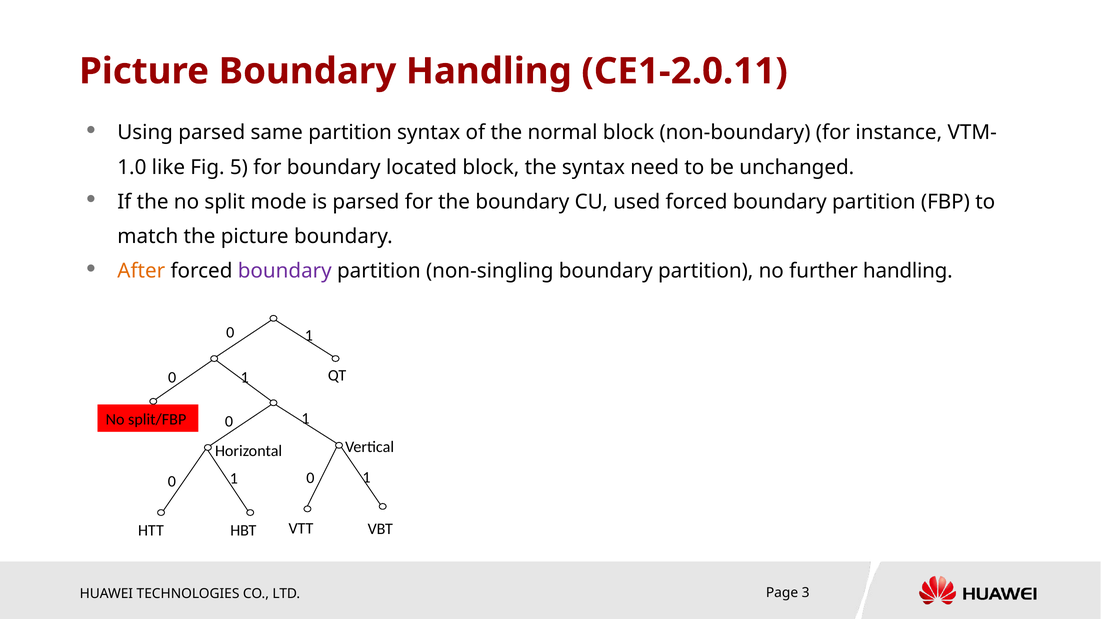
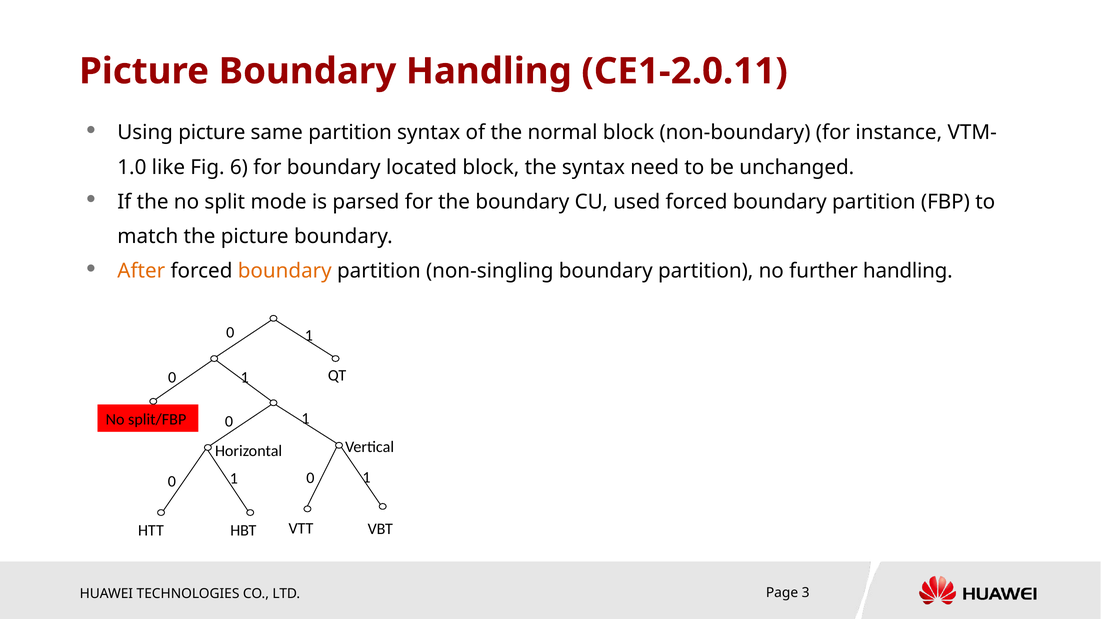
Using parsed: parsed -> picture
5: 5 -> 6
boundary at (285, 271) colour: purple -> orange
